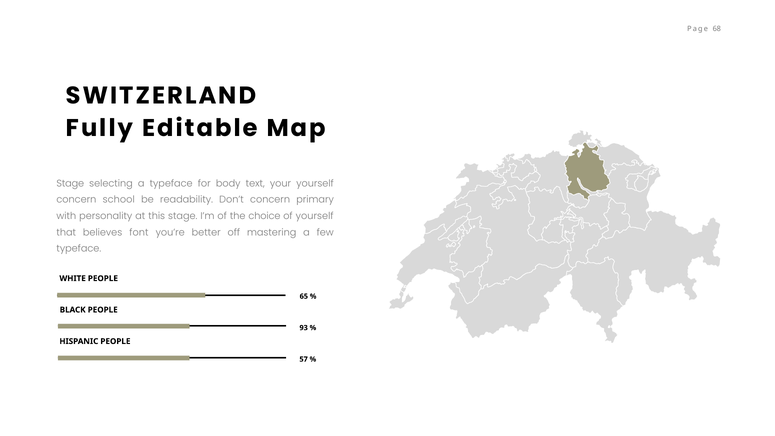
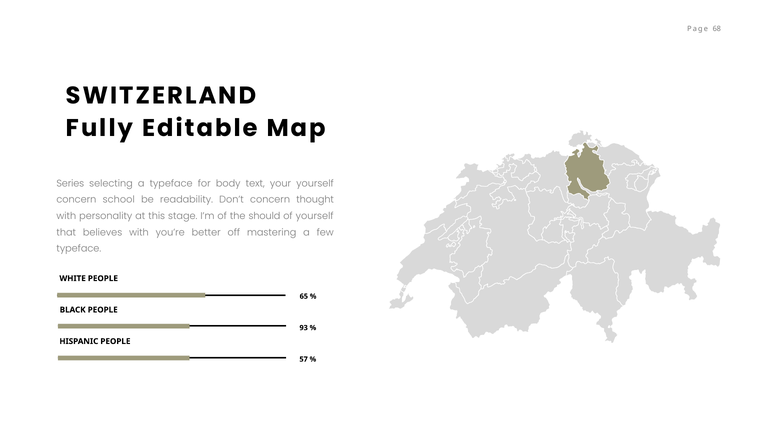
Stage at (70, 184): Stage -> Series
primary: primary -> thought
choice: choice -> should
believes font: font -> with
